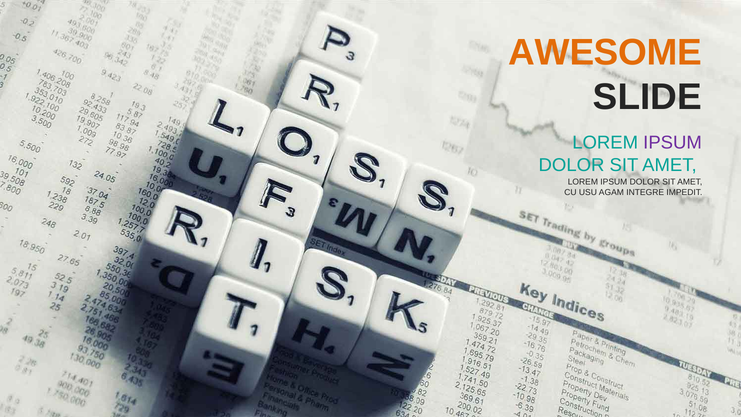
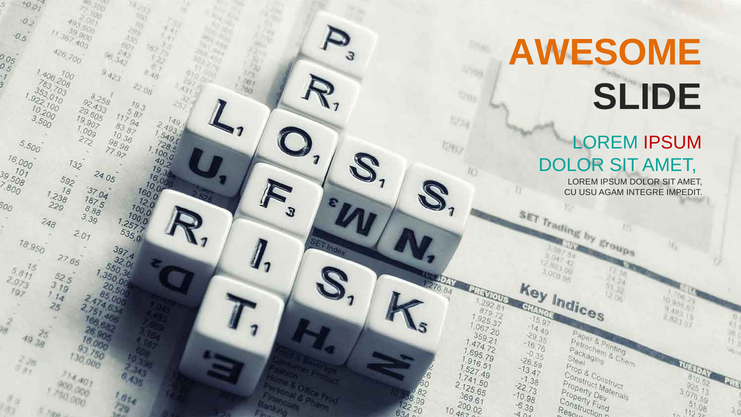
IPSUM at (673, 143) colour: purple -> red
